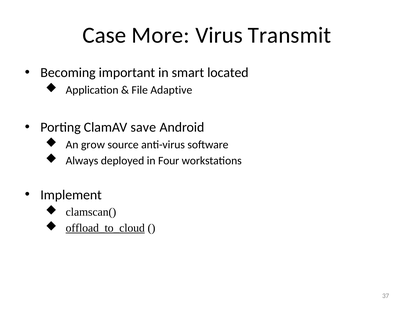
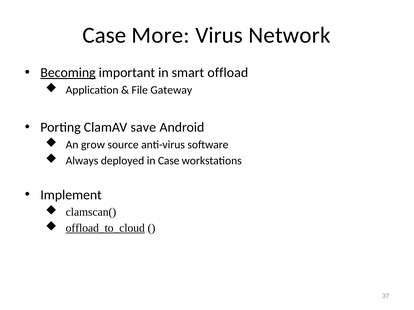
Transmit: Transmit -> Network
Becoming underline: none -> present
located: located -> offload
Adaptive: Adaptive -> Gateway
in Four: Four -> Case
